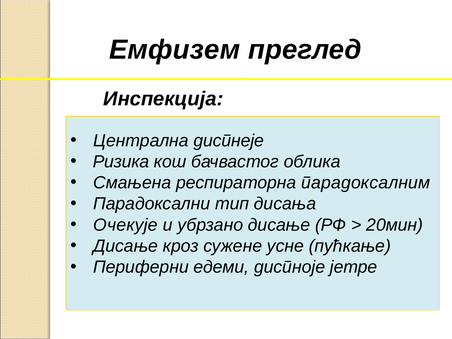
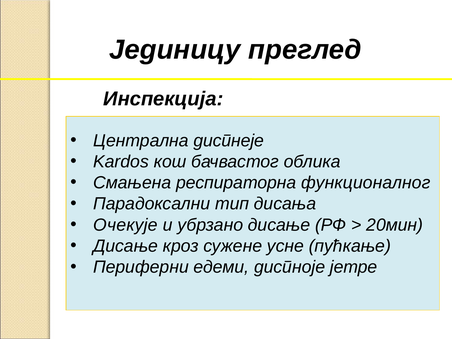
Емфизем: Емфизем -> Јединицу
Ризика: Ризика -> Kardos
парадоксалним: парадоксалним -> функционалног
